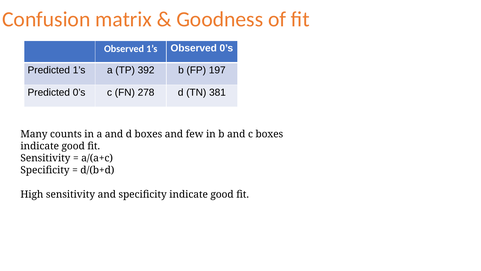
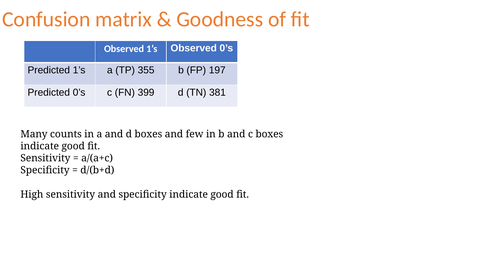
392: 392 -> 355
278: 278 -> 399
